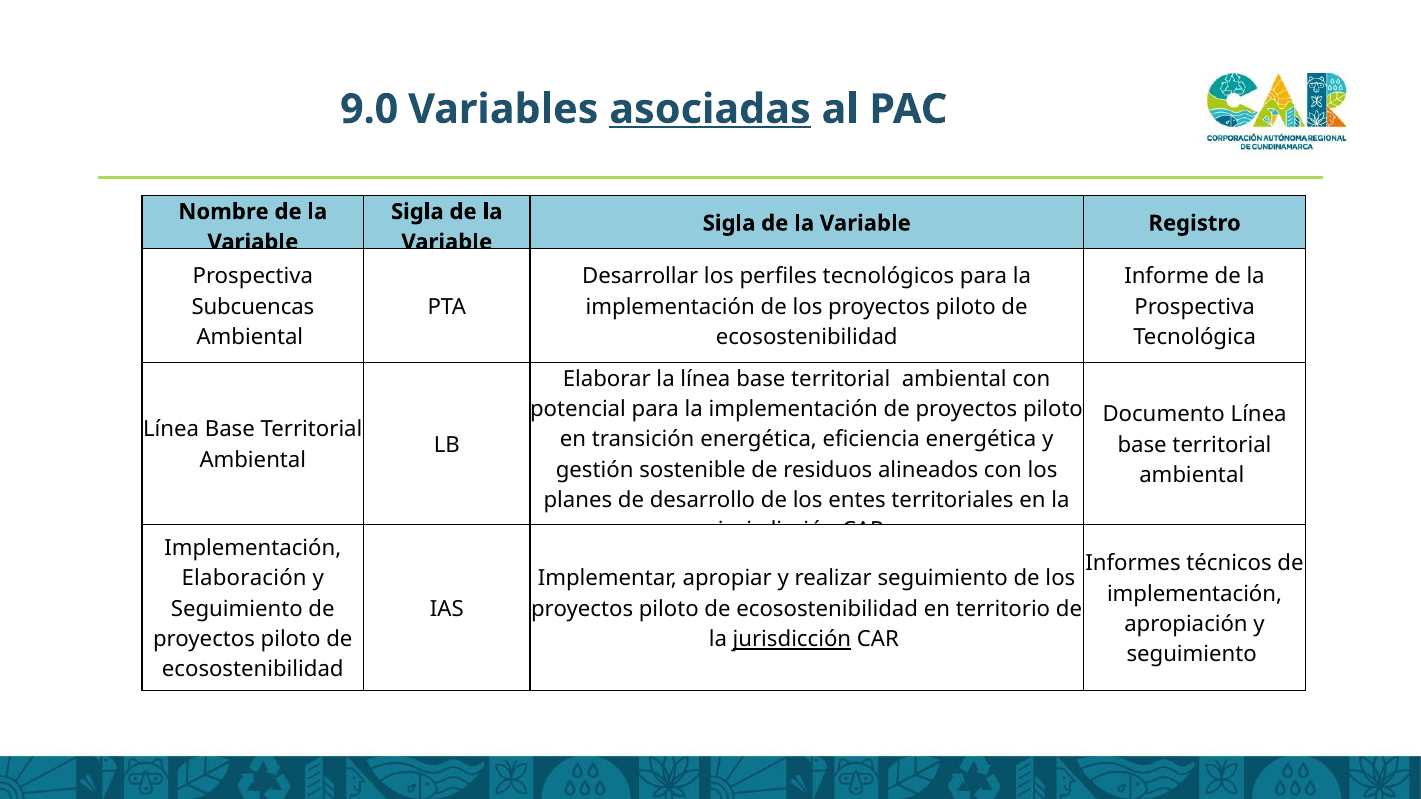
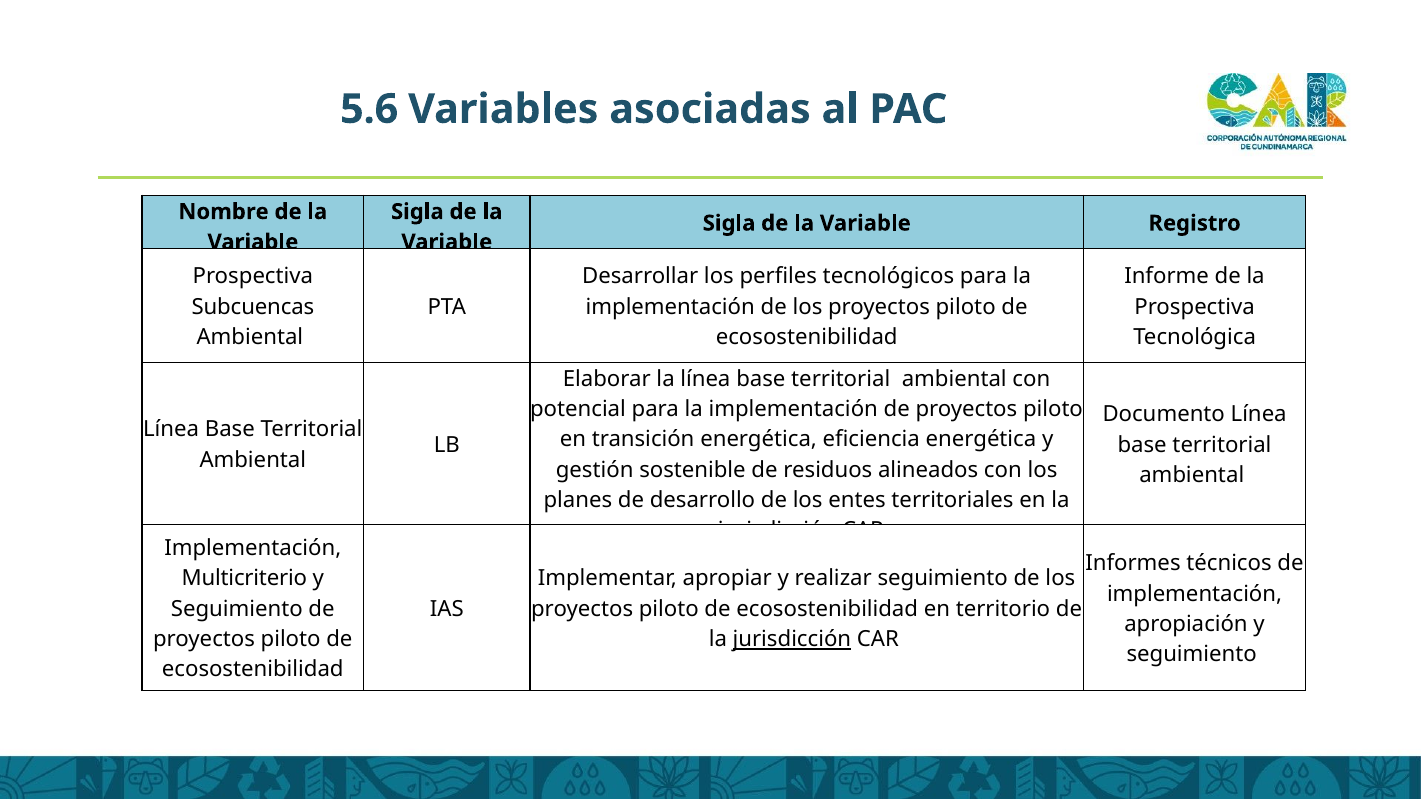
9.0: 9.0 -> 5.6
asociadas underline: present -> none
Elaboración: Elaboración -> Multicriterio
